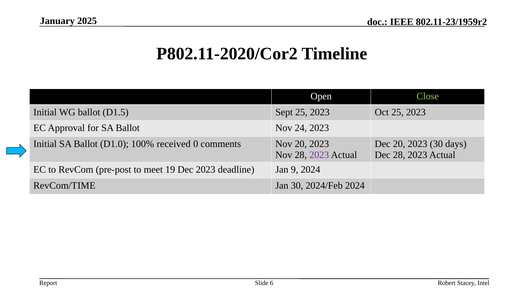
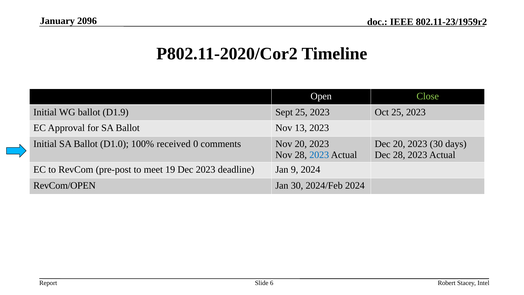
2025: 2025 -> 2096
D1.5: D1.5 -> D1.9
24: 24 -> 13
2023 at (319, 155) colour: purple -> blue
RevCom/TIME: RevCom/TIME -> RevCom/OPEN
